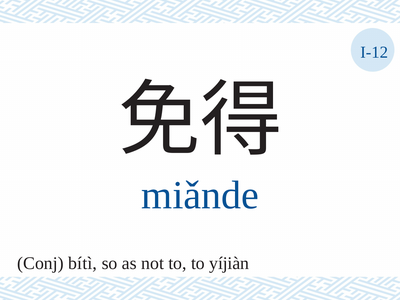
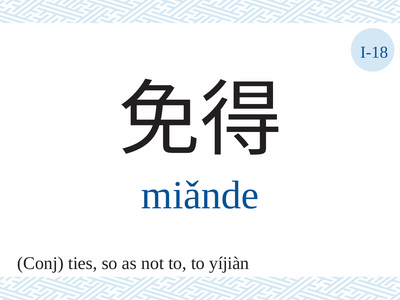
I-12: I-12 -> I-18
bítì: bítì -> ties
